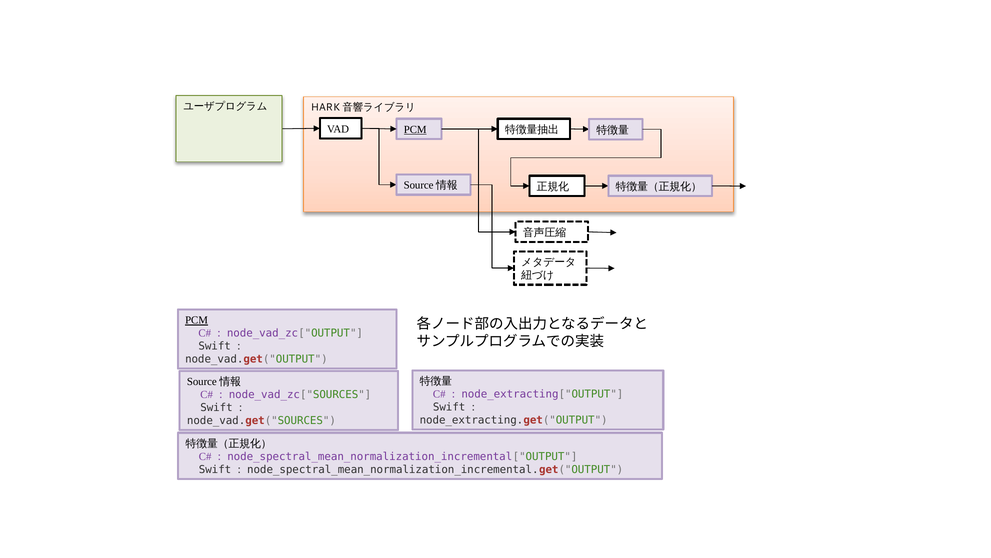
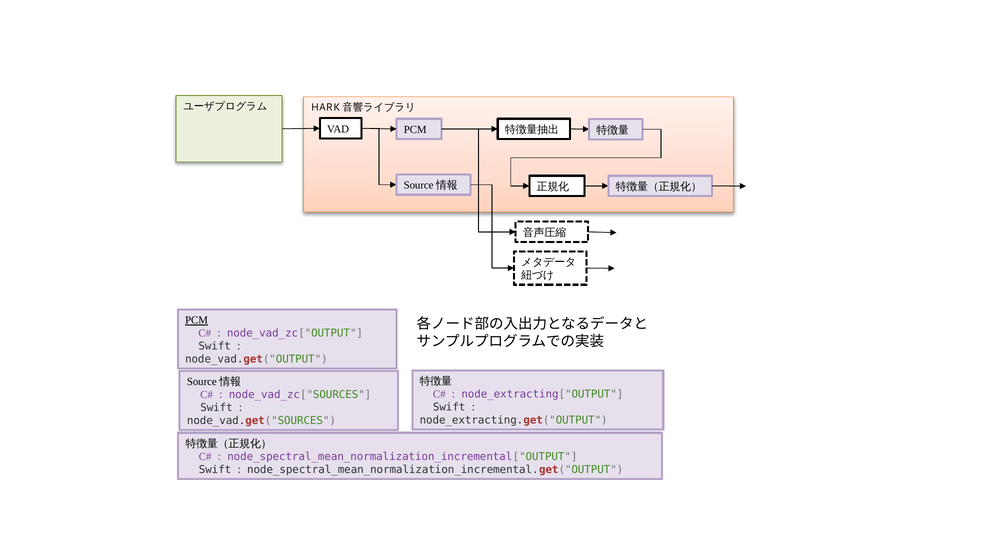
PCM at (415, 130) underline: present -> none
